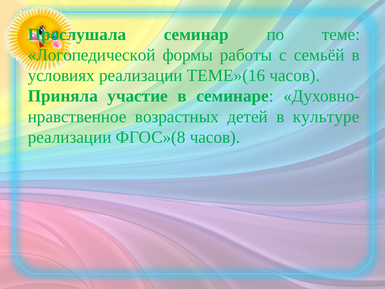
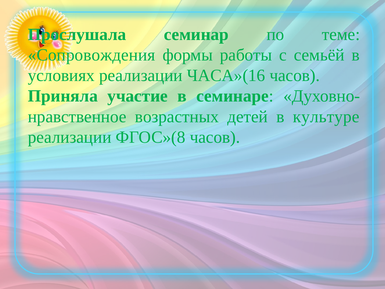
Логопедической: Логопедической -> Сопровождения
ТЕМЕ»(16: ТЕМЕ»(16 -> ЧАСА»(16
